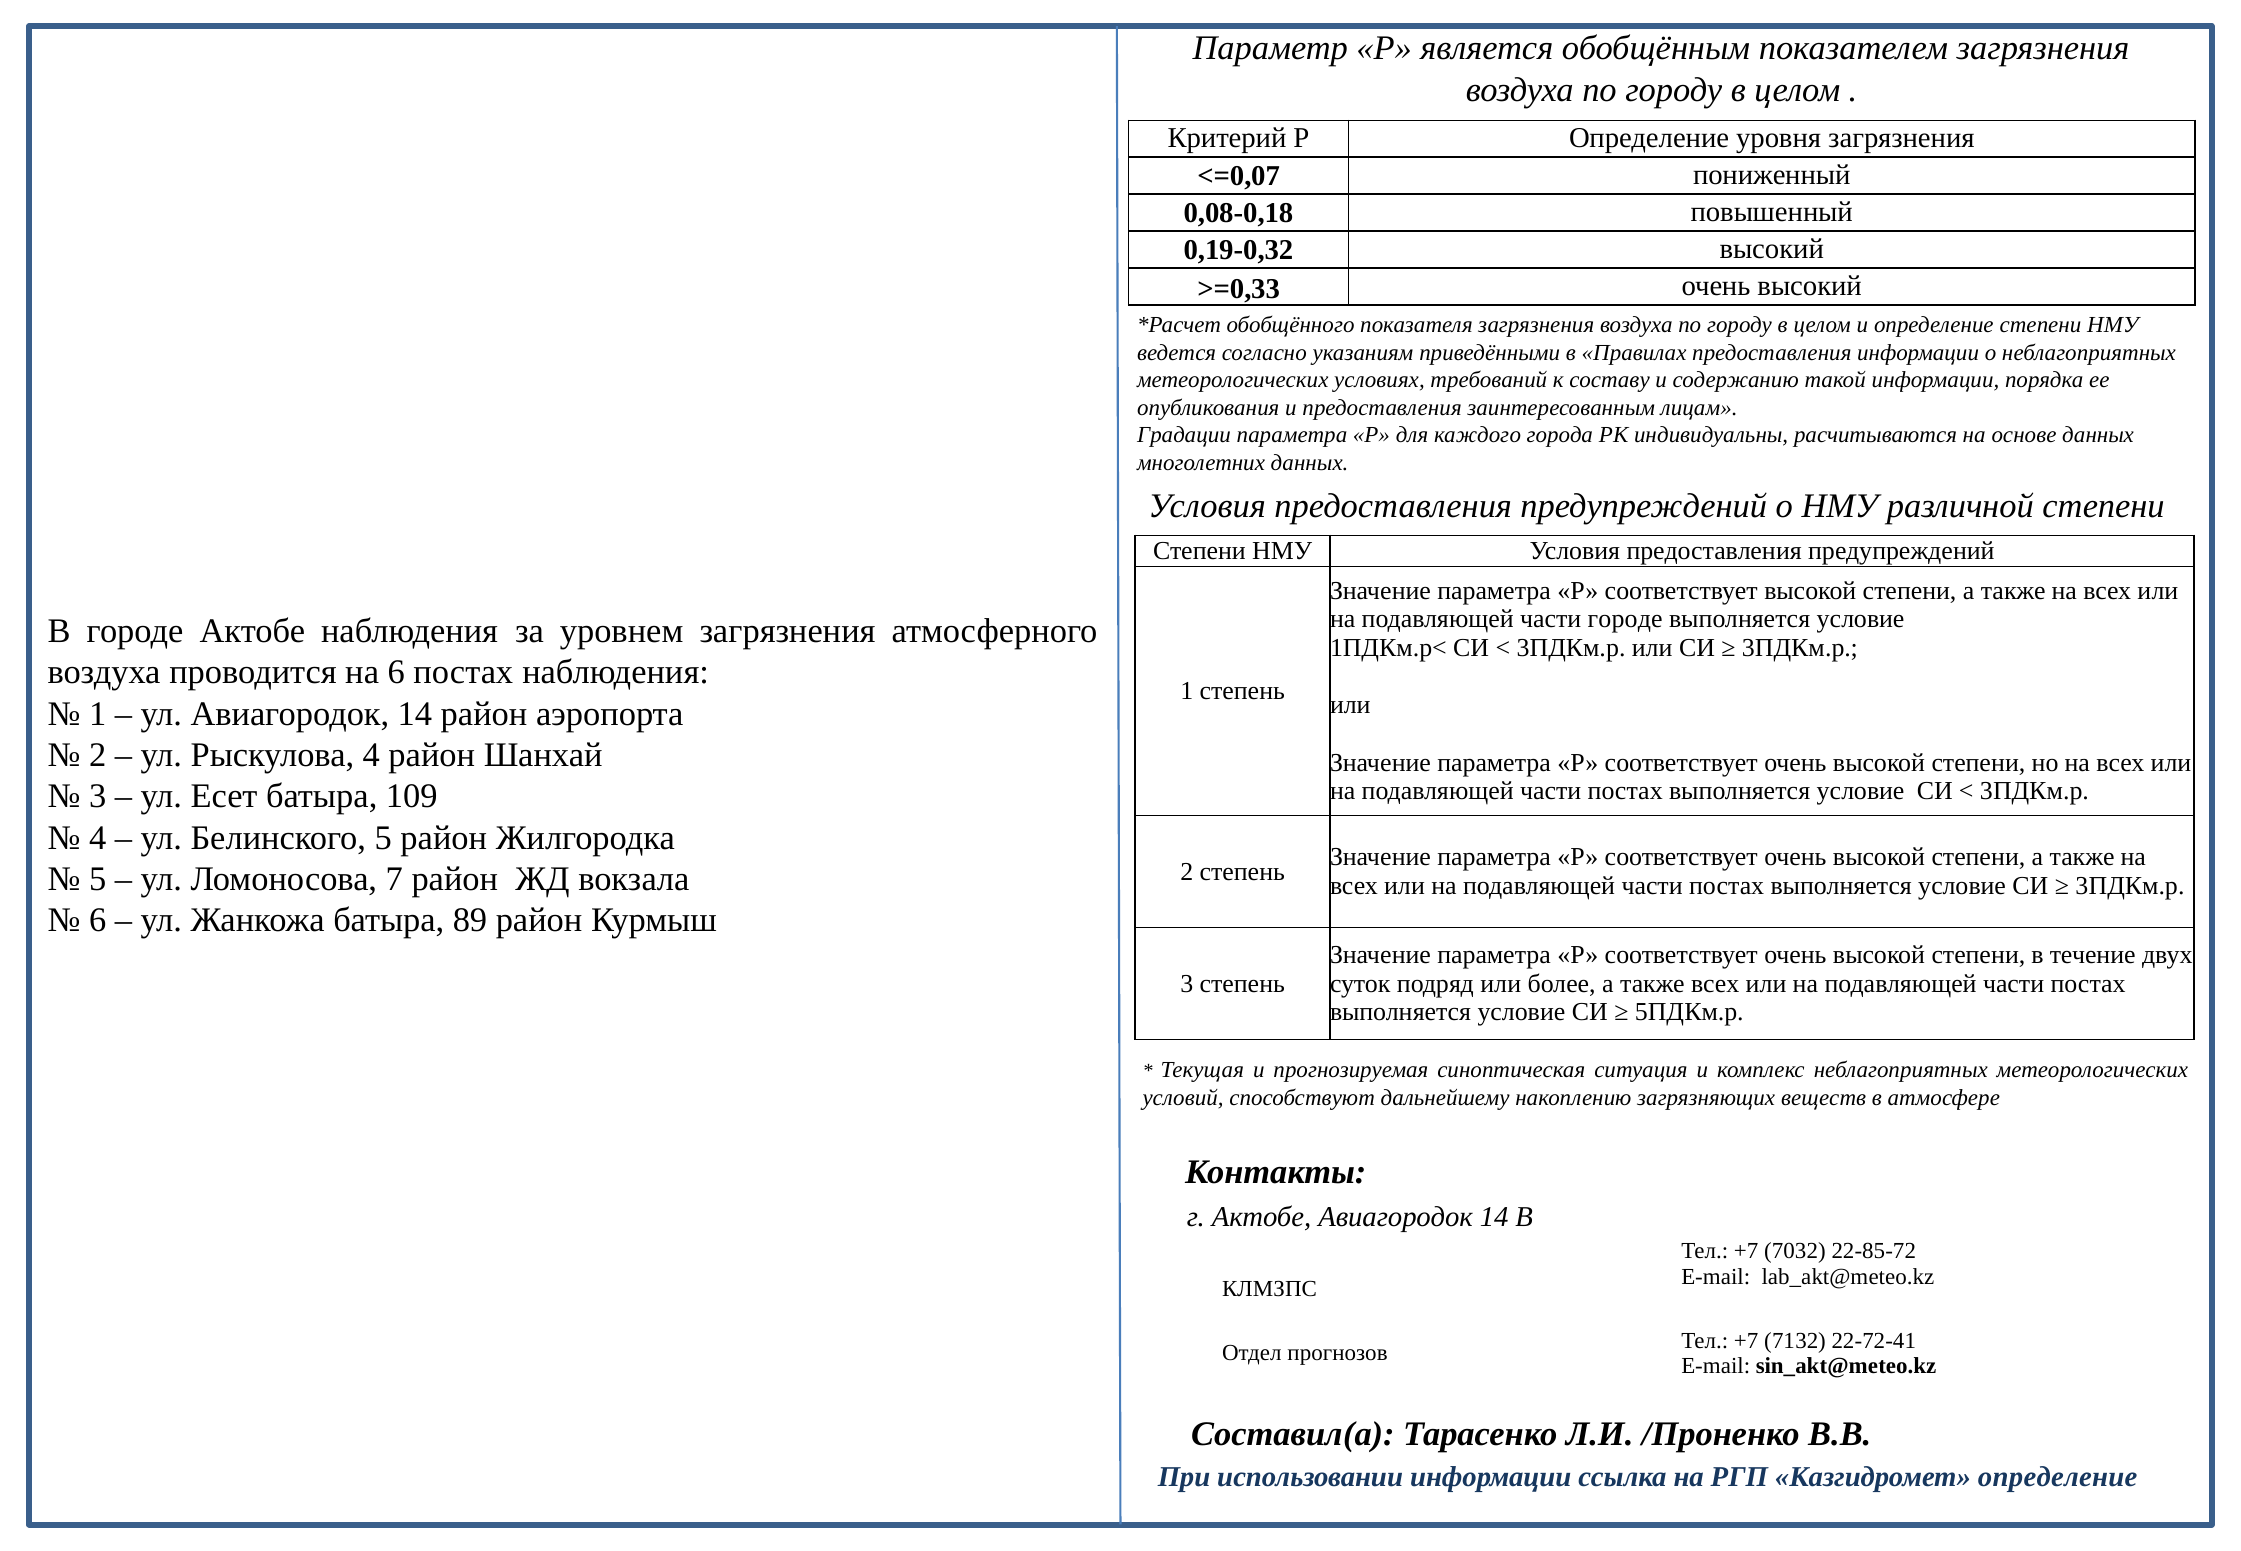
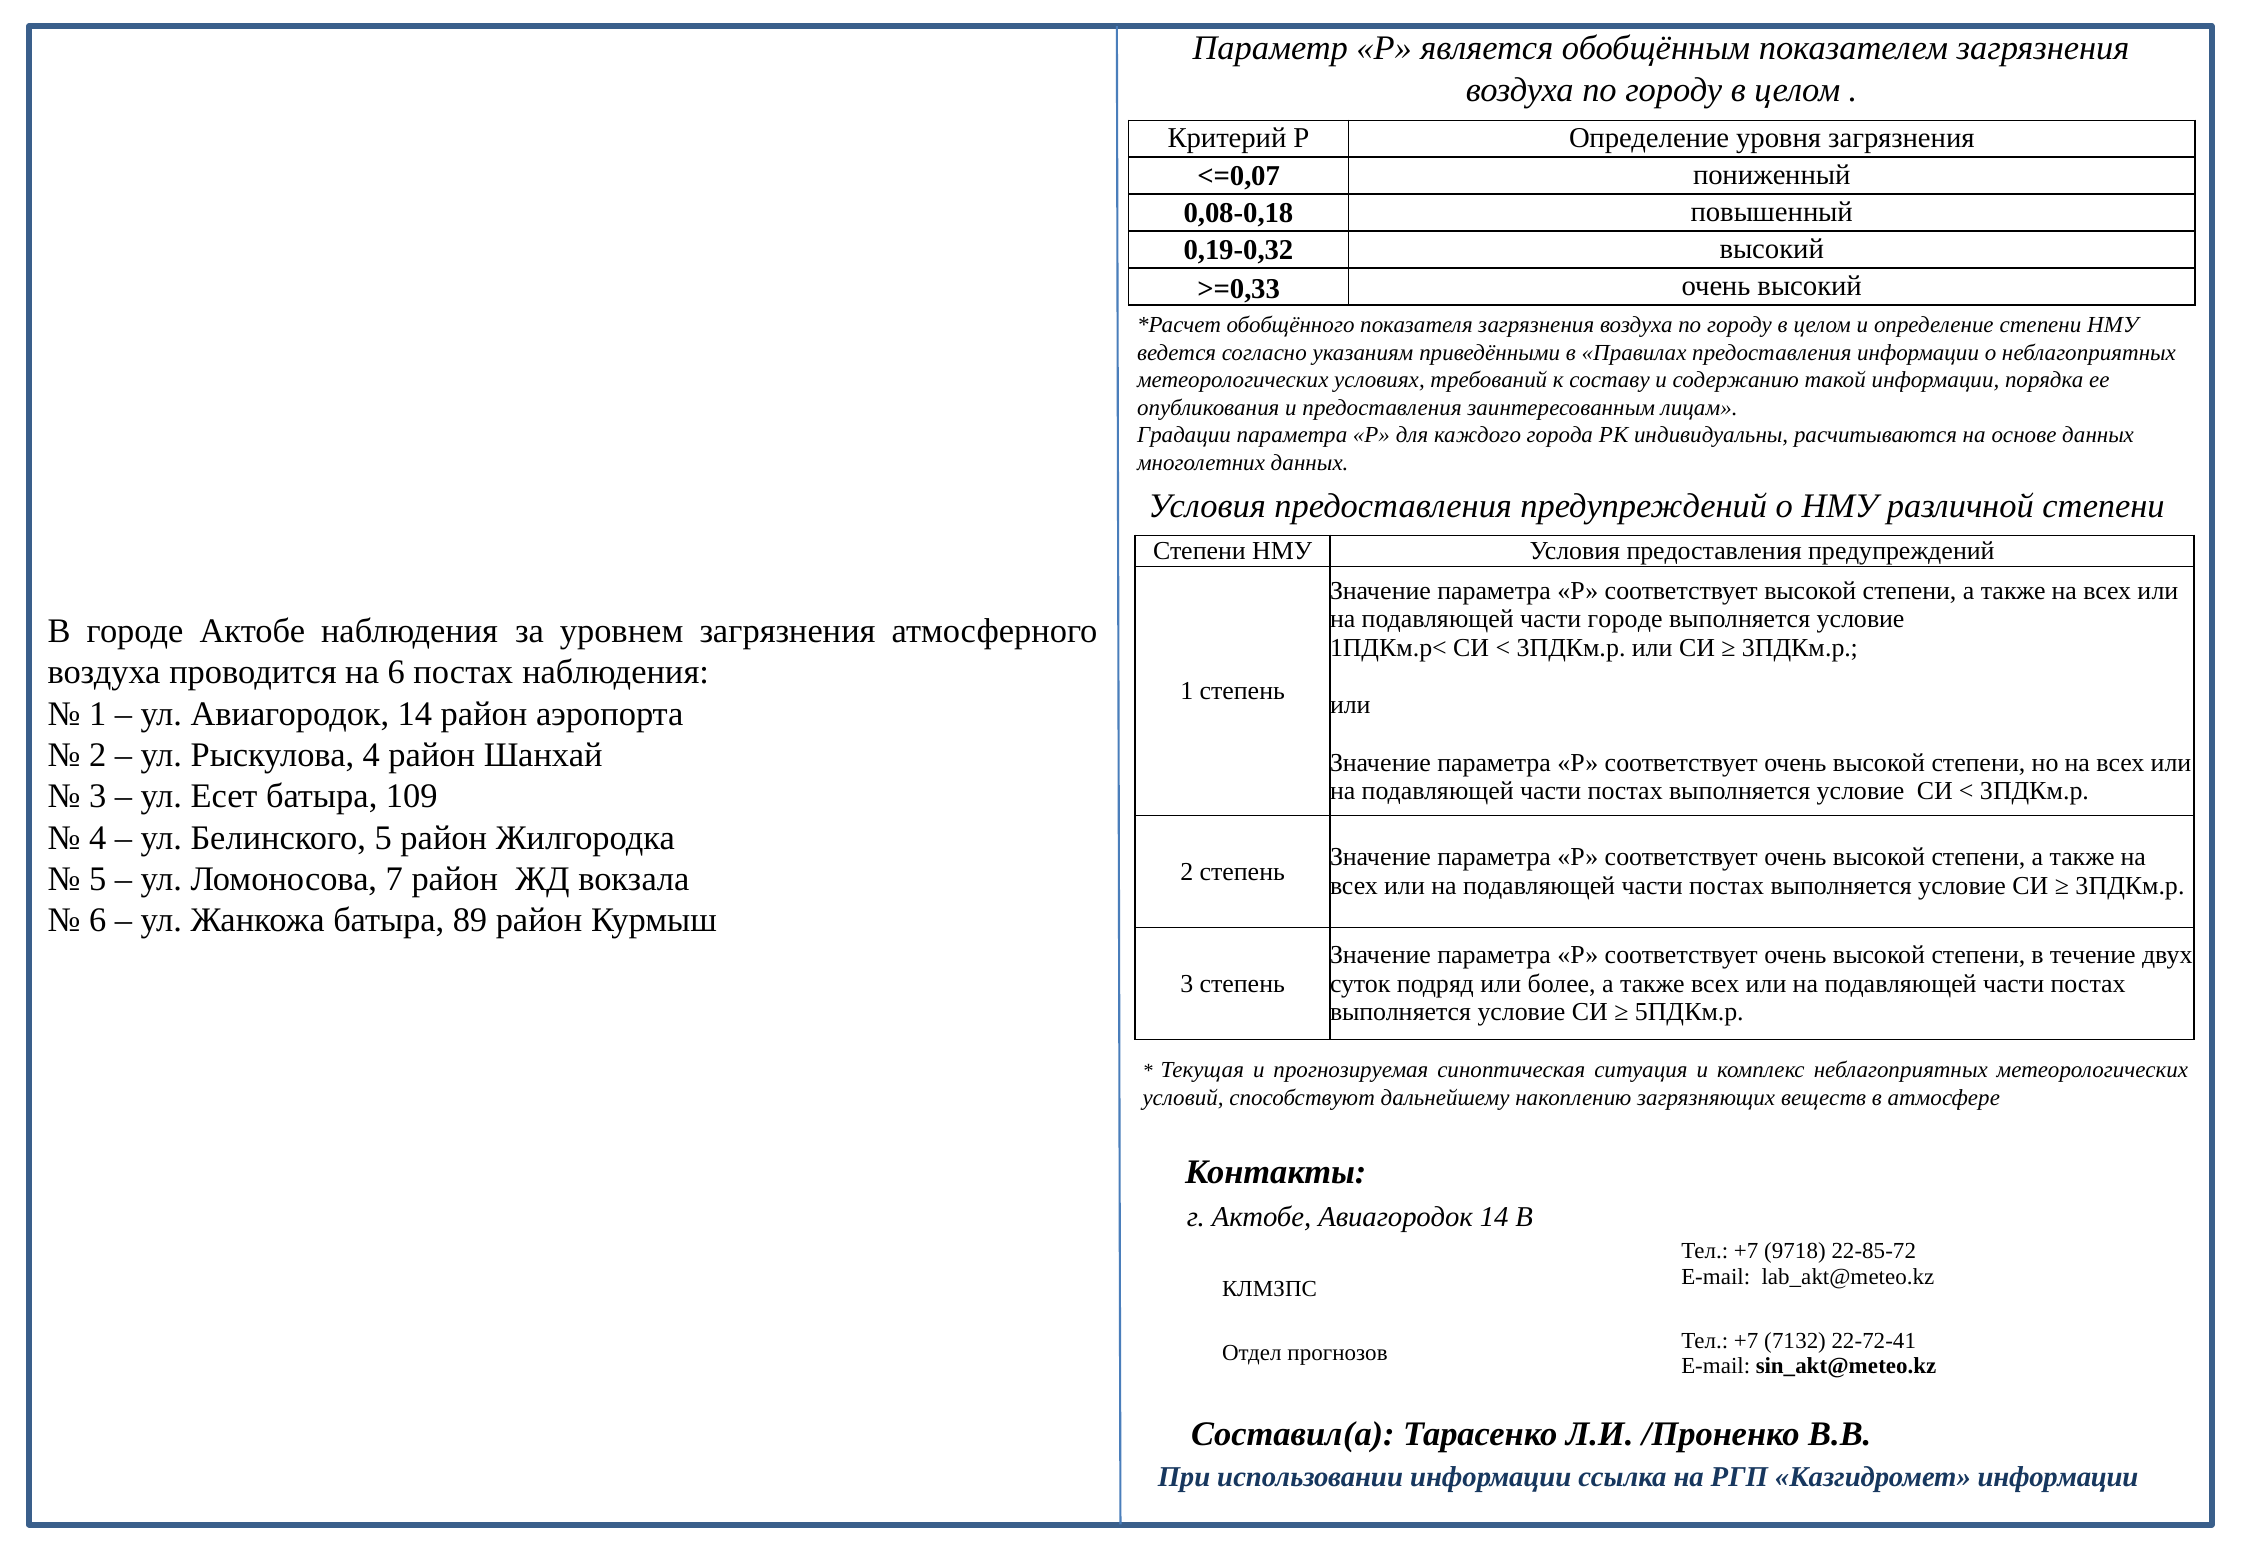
7032: 7032 -> 9718
Казгидромет определение: определение -> информации
